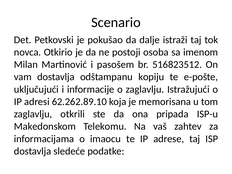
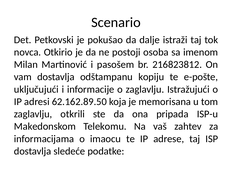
516823512: 516823512 -> 216823812
62.262.89.10: 62.262.89.10 -> 62.162.89.50
